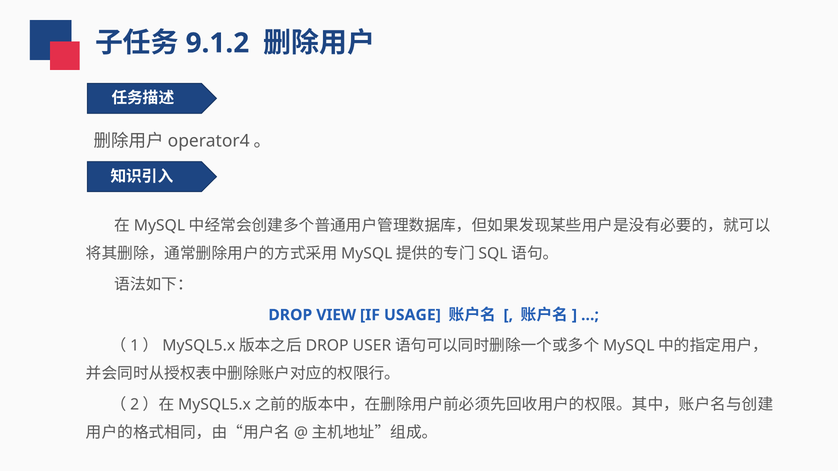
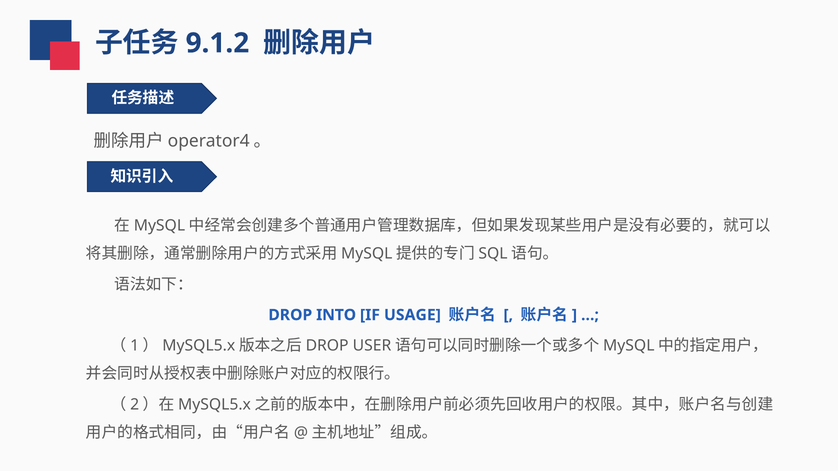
VIEW: VIEW -> INTO
